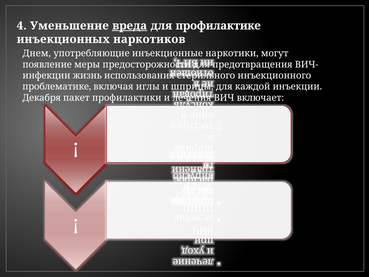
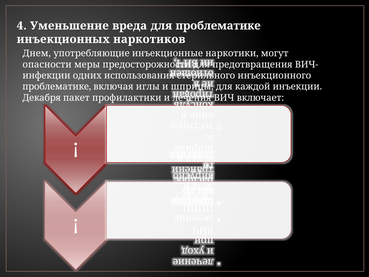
вреда underline: present -> none
для профилактике: профилактике -> проблематике
появление: появление -> опасности
жизнь: жизнь -> одних
